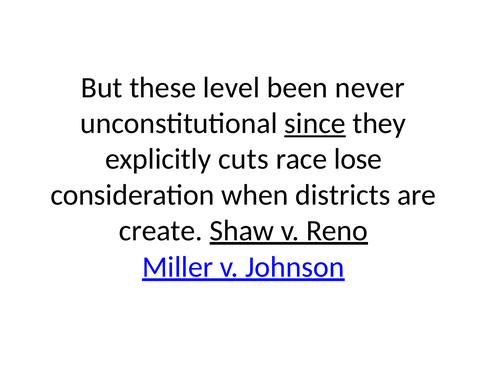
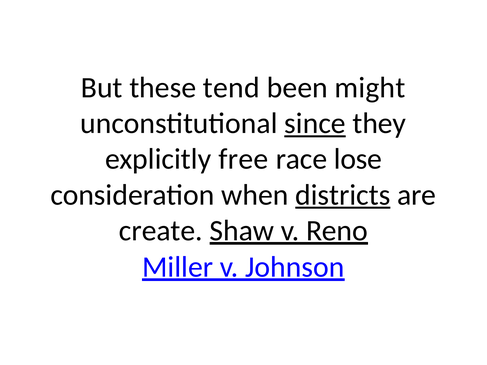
level: level -> tend
never: never -> might
cuts: cuts -> free
districts underline: none -> present
